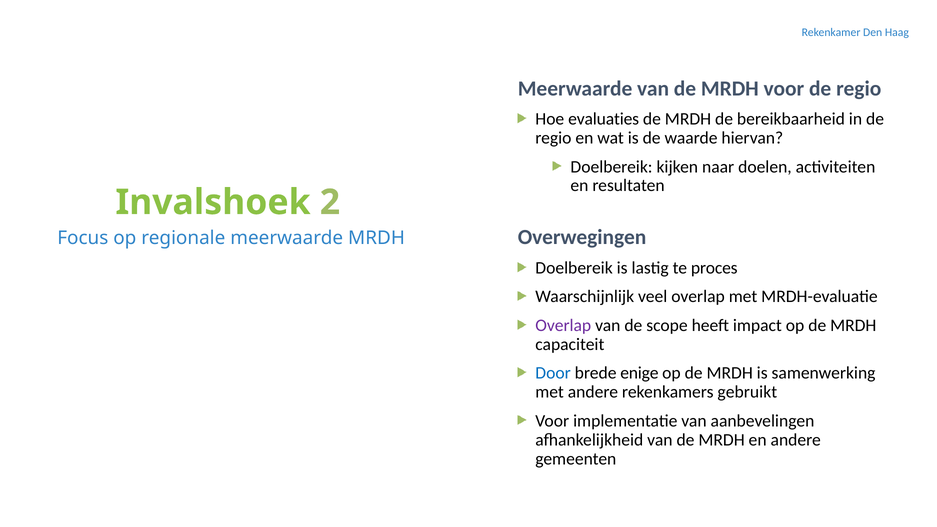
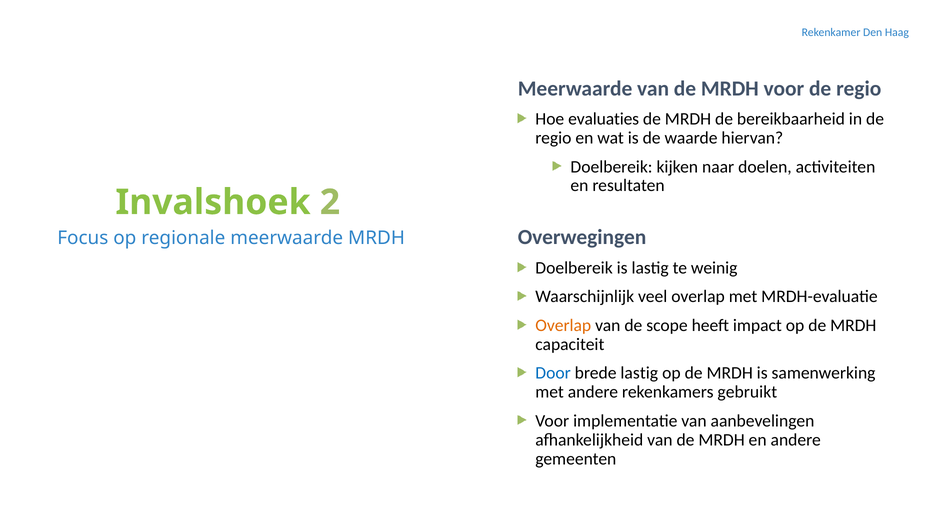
proces: proces -> weinig
Overlap at (563, 325) colour: purple -> orange
brede enige: enige -> lastig
